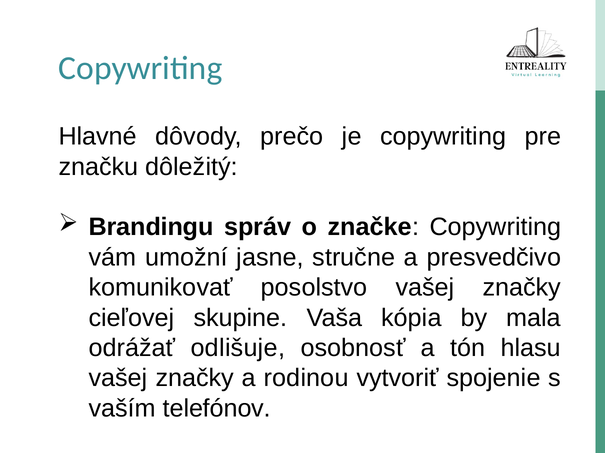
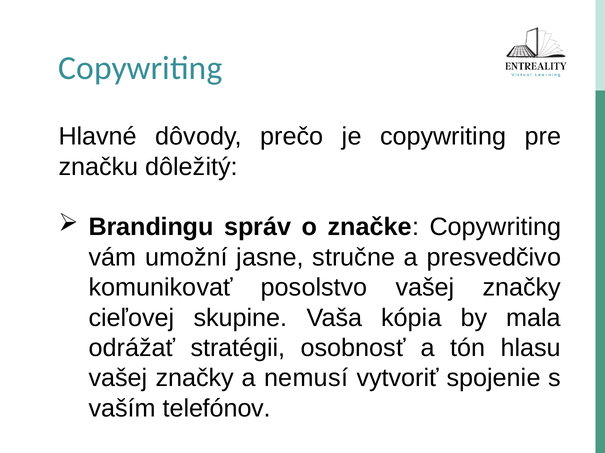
odlišuje: odlišuje -> stratégii
rodinou: rodinou -> nemusí
